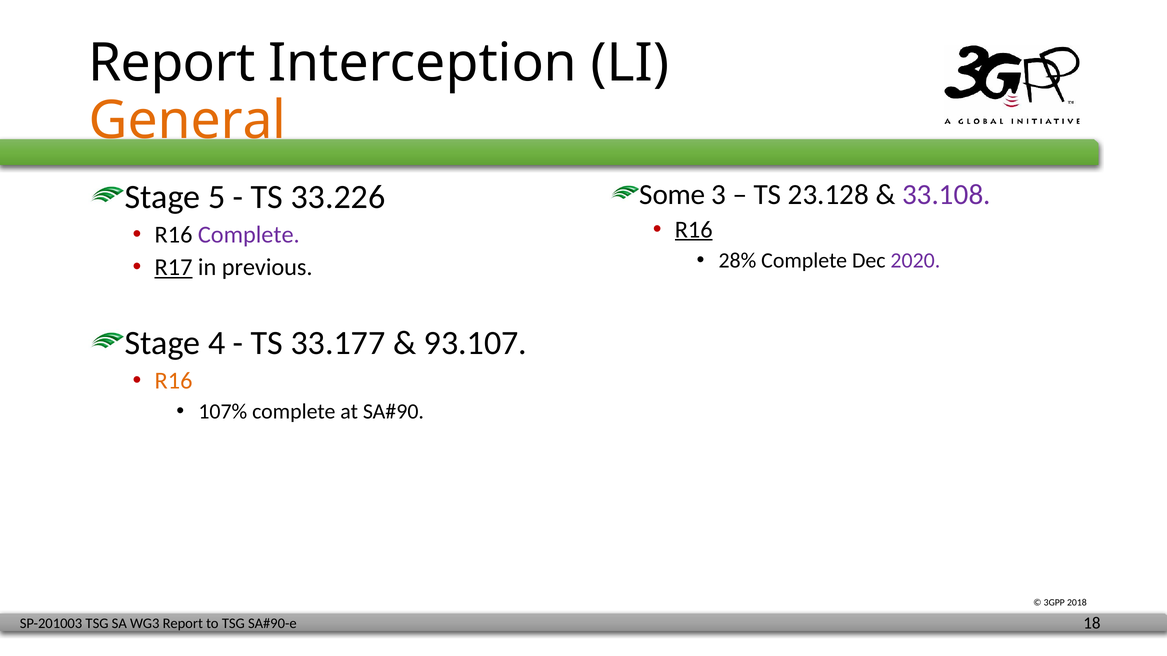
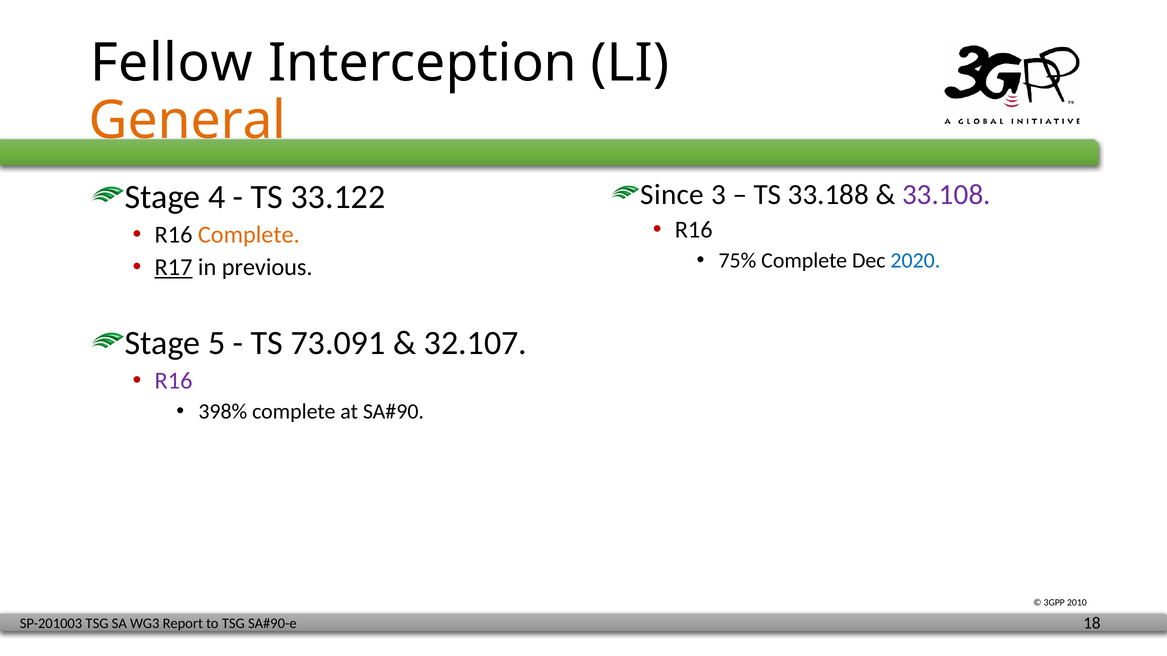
Report at (172, 63): Report -> Fellow
Some: Some -> Since
23.128: 23.128 -> 33.188
5: 5 -> 4
33.226: 33.226 -> 33.122
R16 at (694, 230) underline: present -> none
Complete at (249, 235) colour: purple -> orange
28%: 28% -> 75%
2020 colour: purple -> blue
4: 4 -> 5
33.177: 33.177 -> 73.091
93.107: 93.107 -> 32.107
R16 at (174, 381) colour: orange -> purple
107%: 107% -> 398%
2018: 2018 -> 2010
